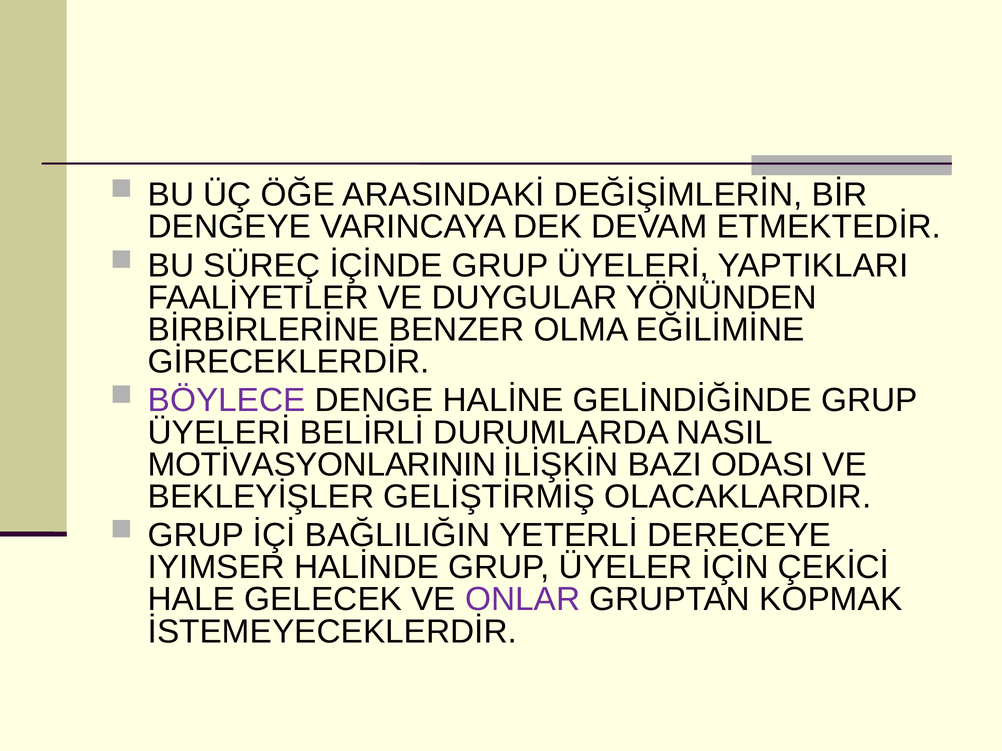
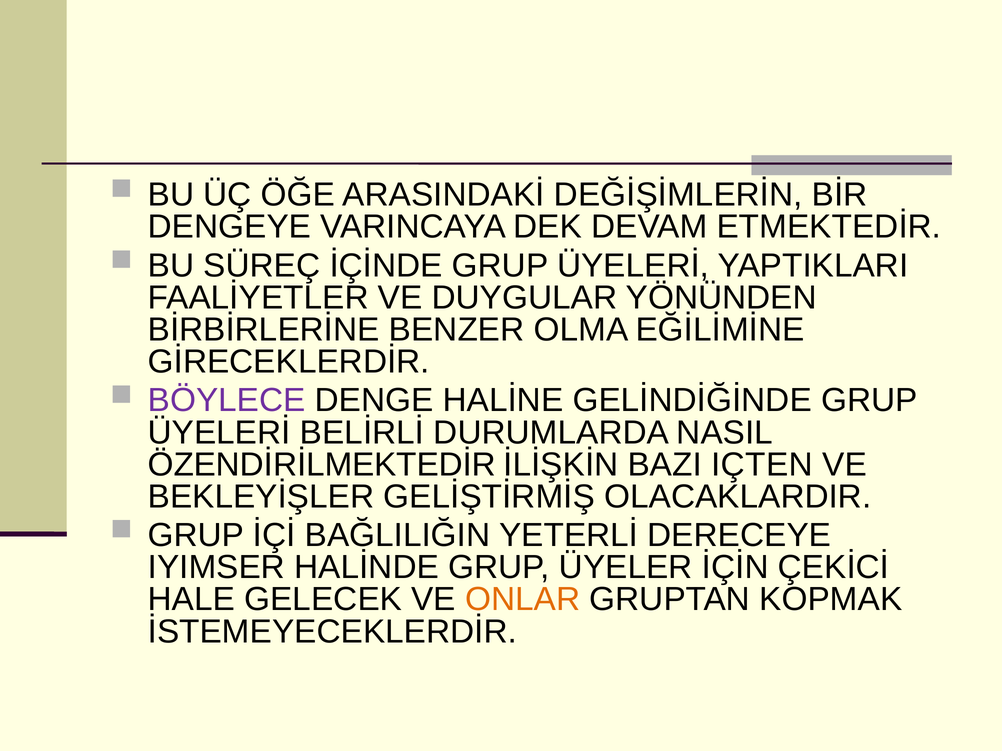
MOTİVASYONLARININ: MOTİVASYONLARININ -> ÖZENDİRİLMEKTEDİR
ODASI: ODASI -> IÇTEN
ONLAR colour: purple -> orange
